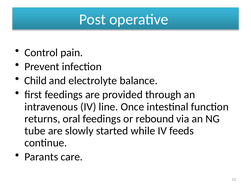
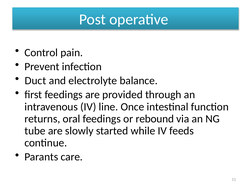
Child: Child -> Duct
